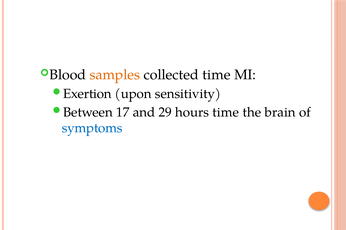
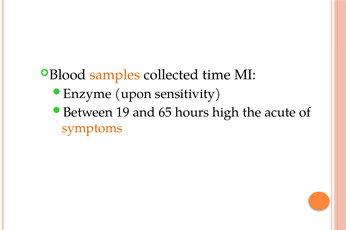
Exertion: Exertion -> Enzyme
17: 17 -> 19
29: 29 -> 65
hours time: time -> high
brain: brain -> acute
symptoms colour: blue -> orange
